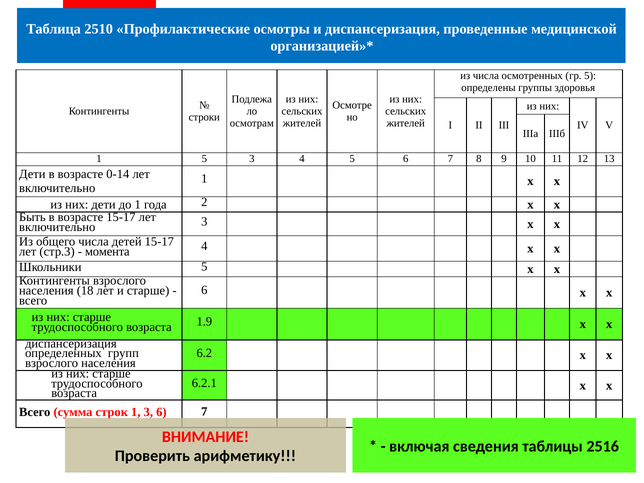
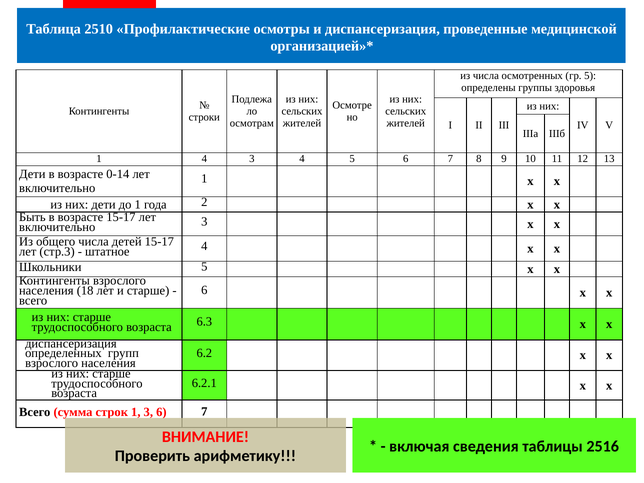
1 5: 5 -> 4
момента: момента -> штатное
1.9: 1.9 -> 6.3
